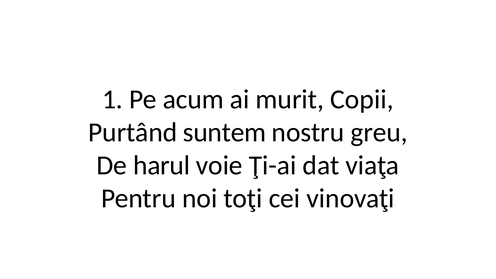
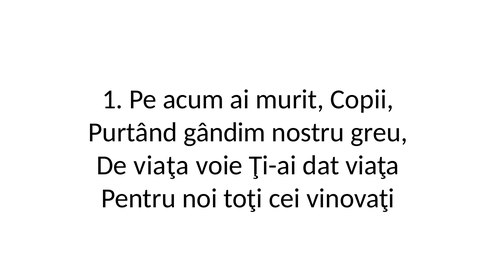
suntem: suntem -> gândim
De harul: harul -> viaţa
